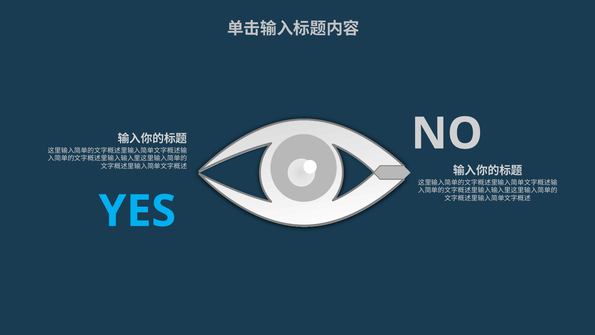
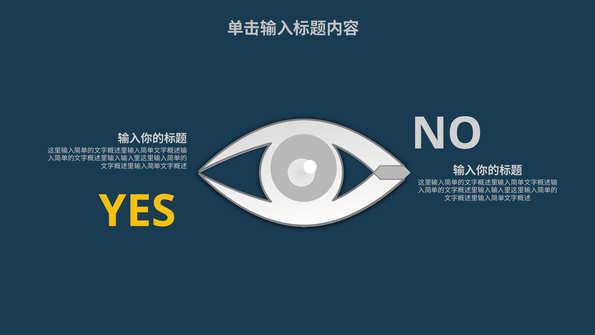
YES colour: light blue -> yellow
